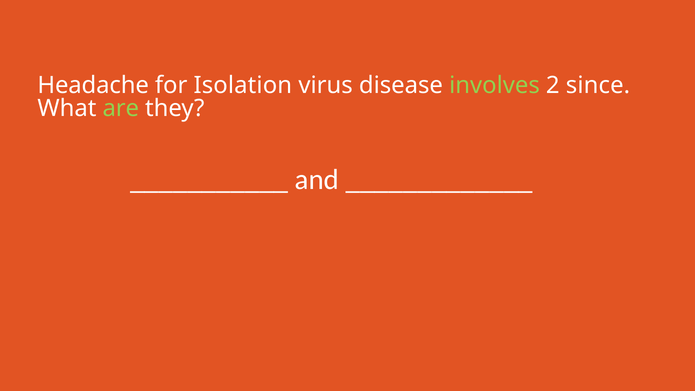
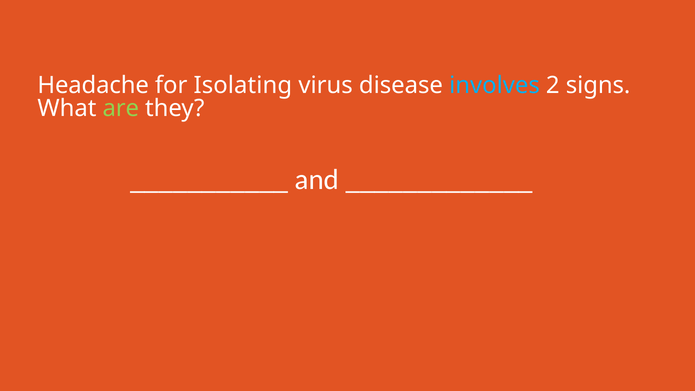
Isolation: Isolation -> Isolating
involves colour: light green -> light blue
since: since -> signs
